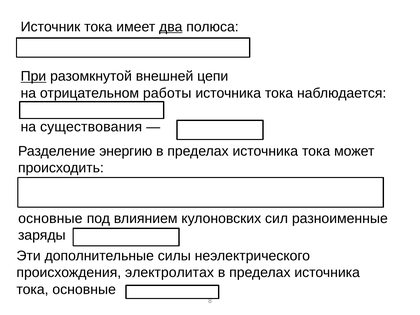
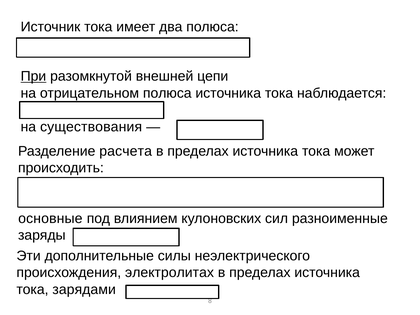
два underline: present -> none
отрицательном работы: работы -> полюса
энергию: энергию -> расчета
тока основные: основные -> зарядами
